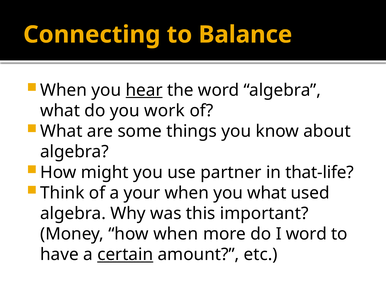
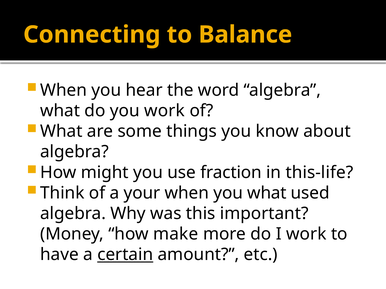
hear underline: present -> none
partner: partner -> fraction
that-life: that-life -> this-life
how when: when -> make
I word: word -> work
